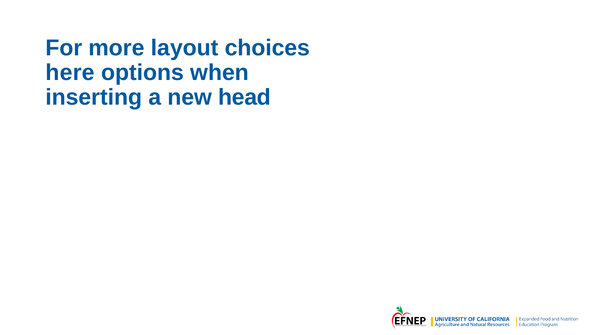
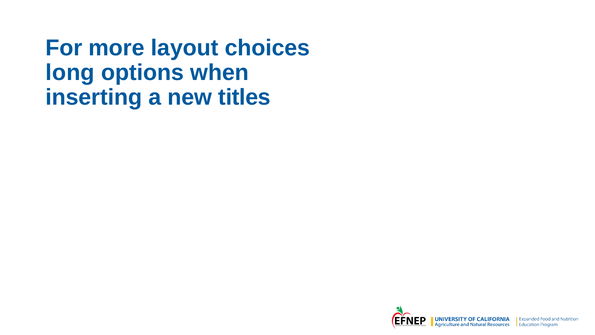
here: here -> long
head: head -> titles
